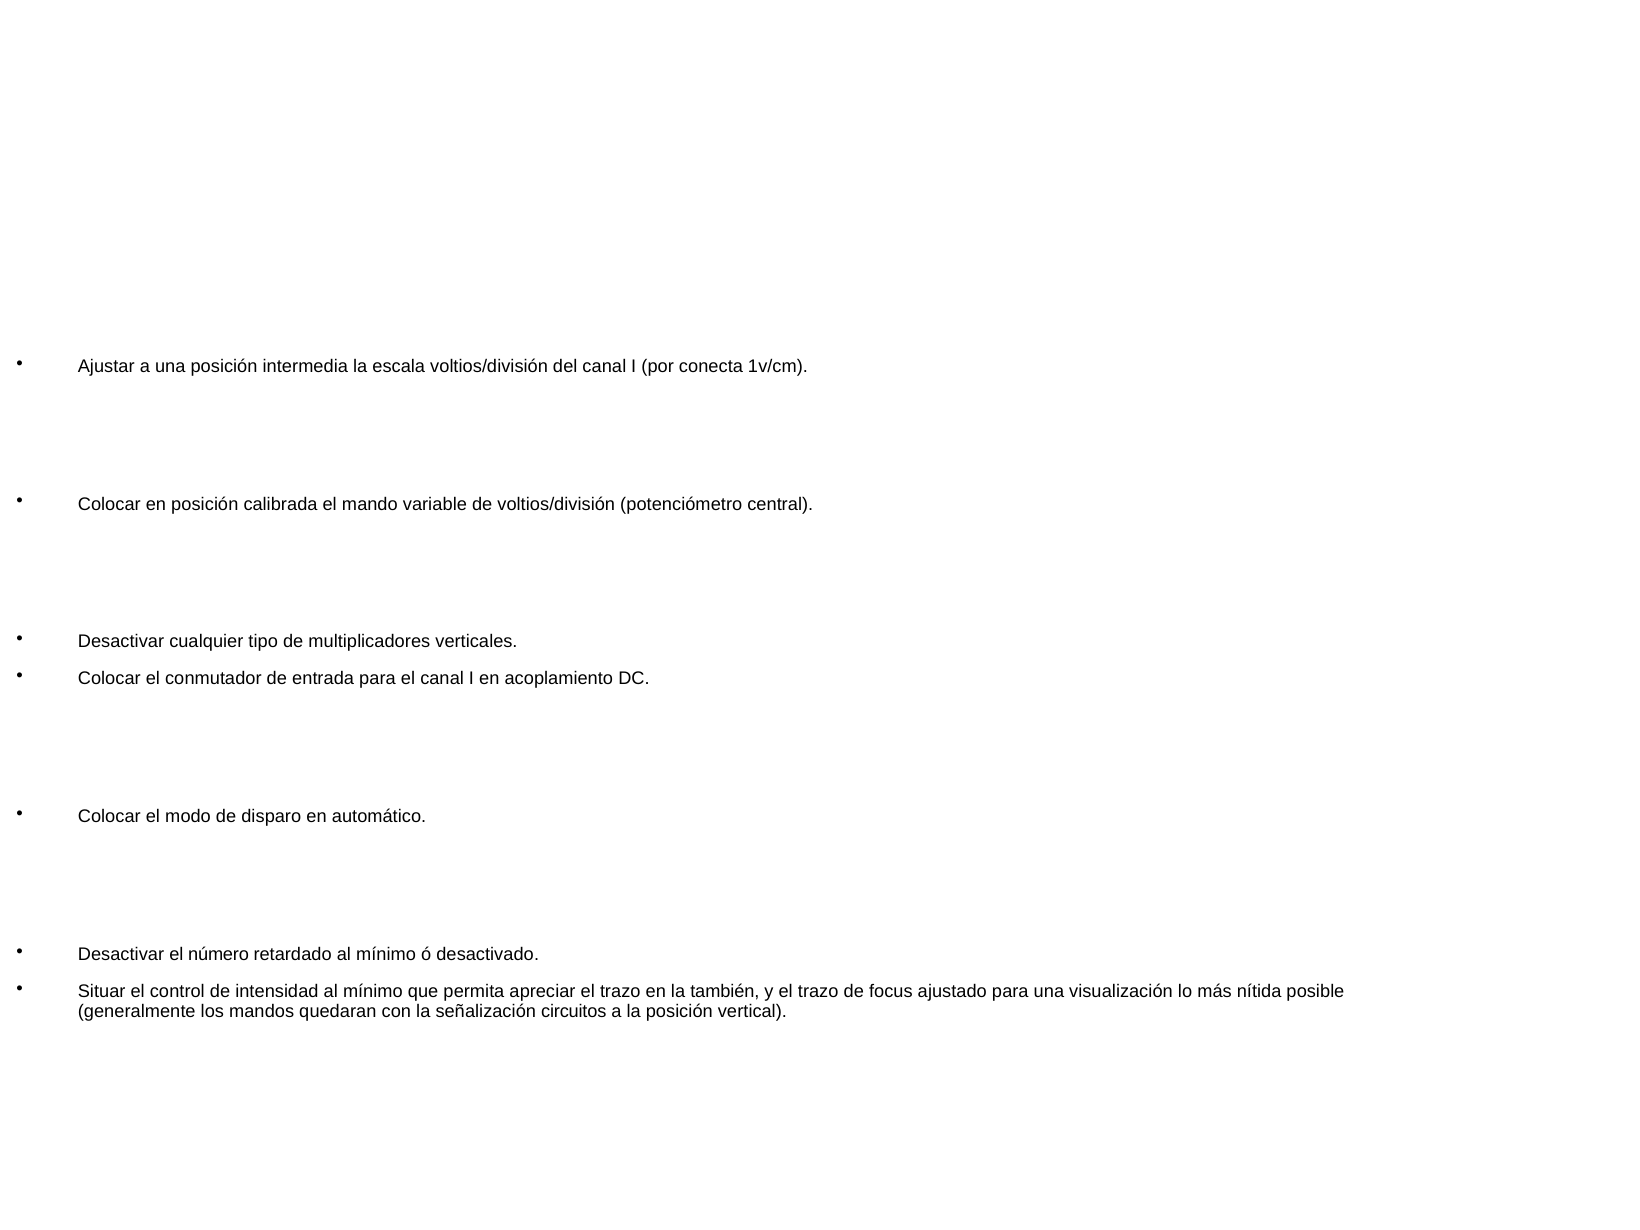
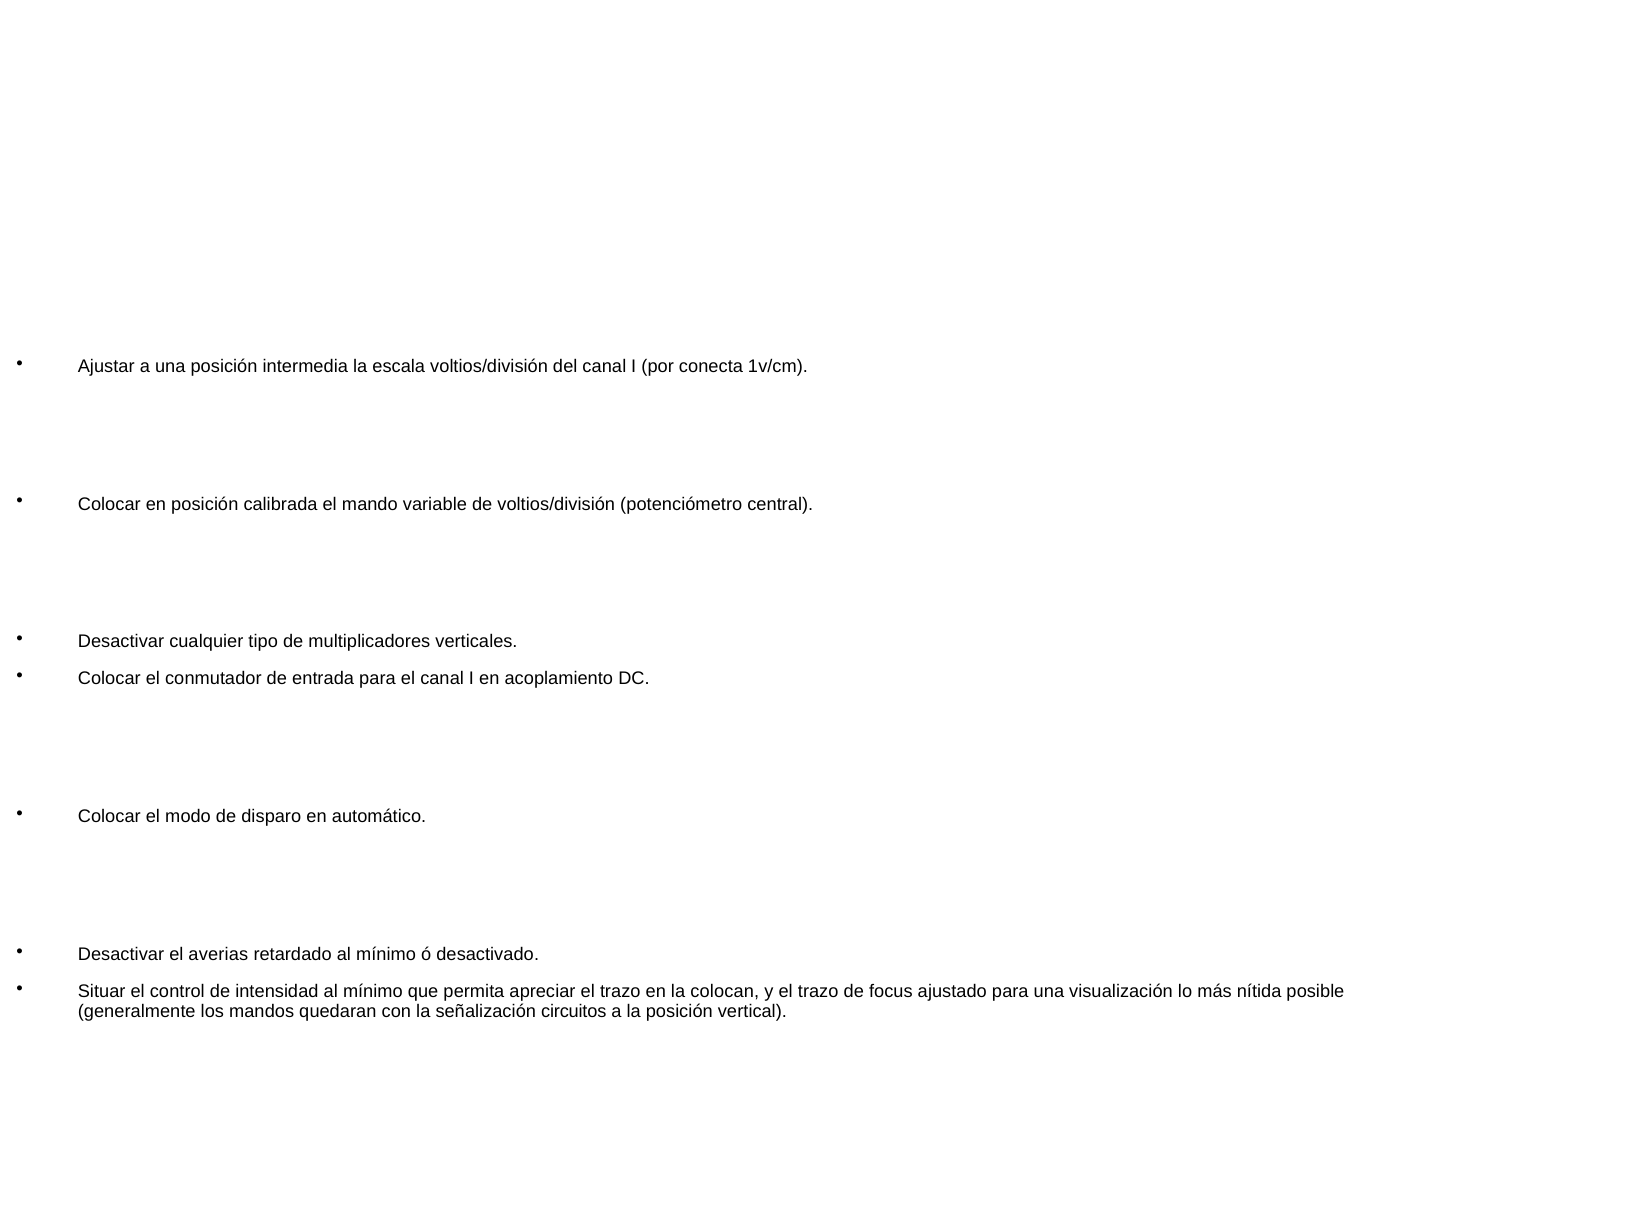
número: número -> averias
también: también -> colocan
